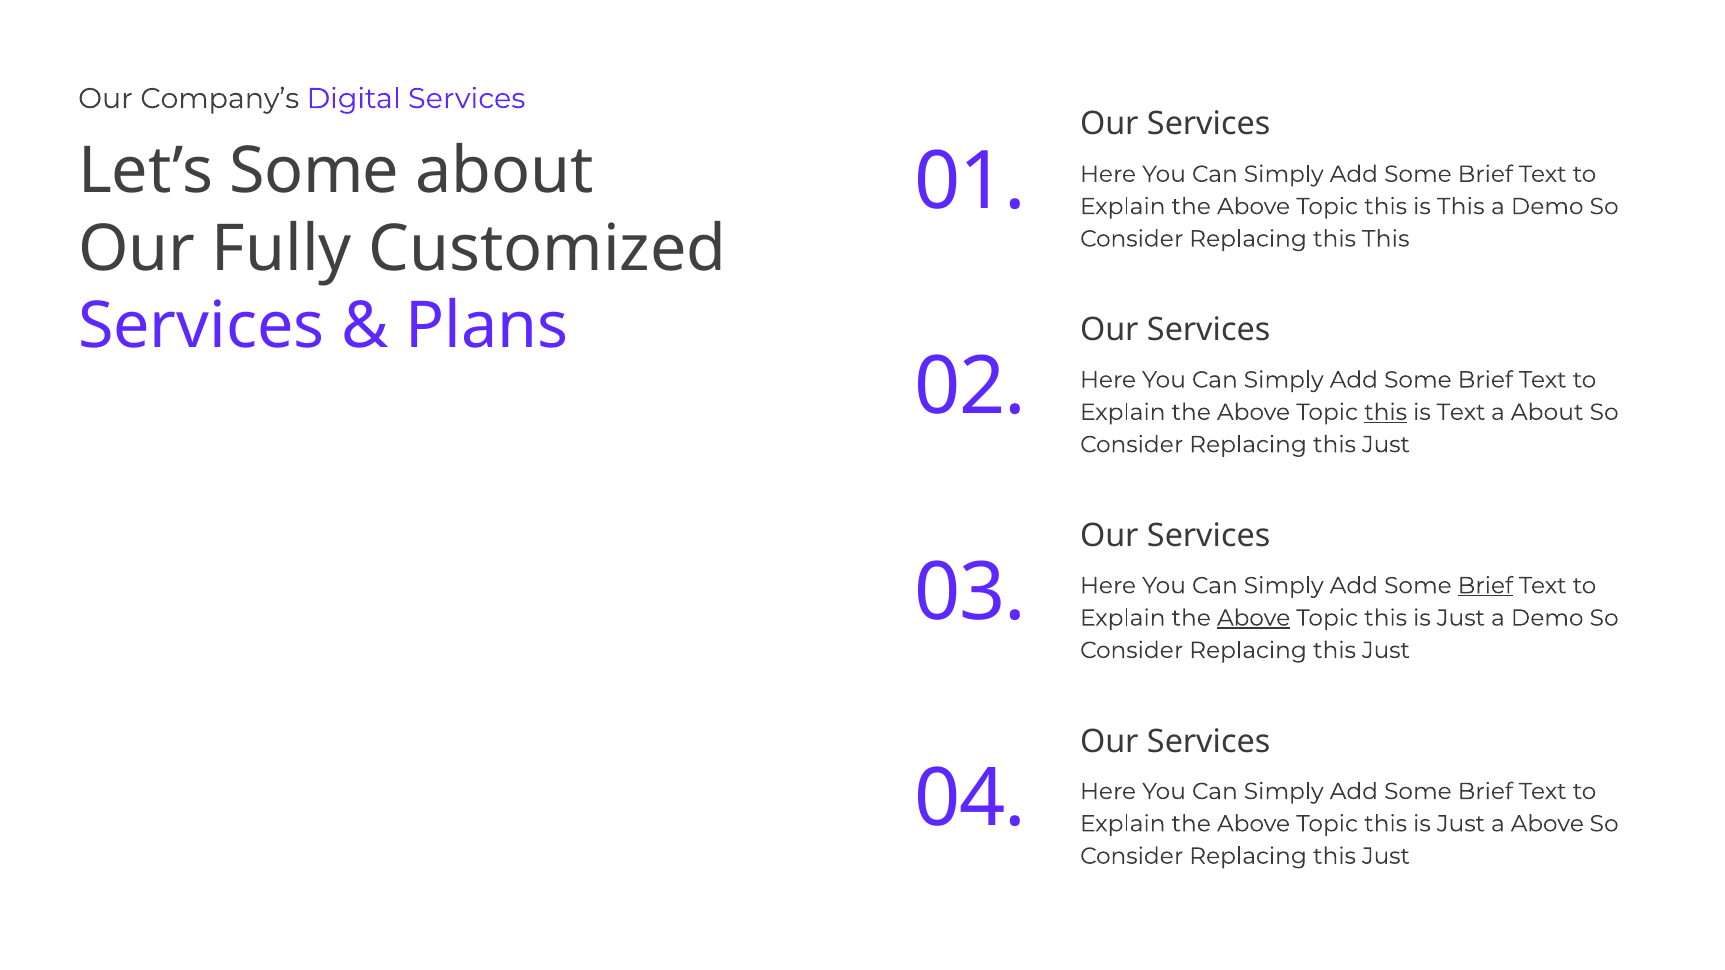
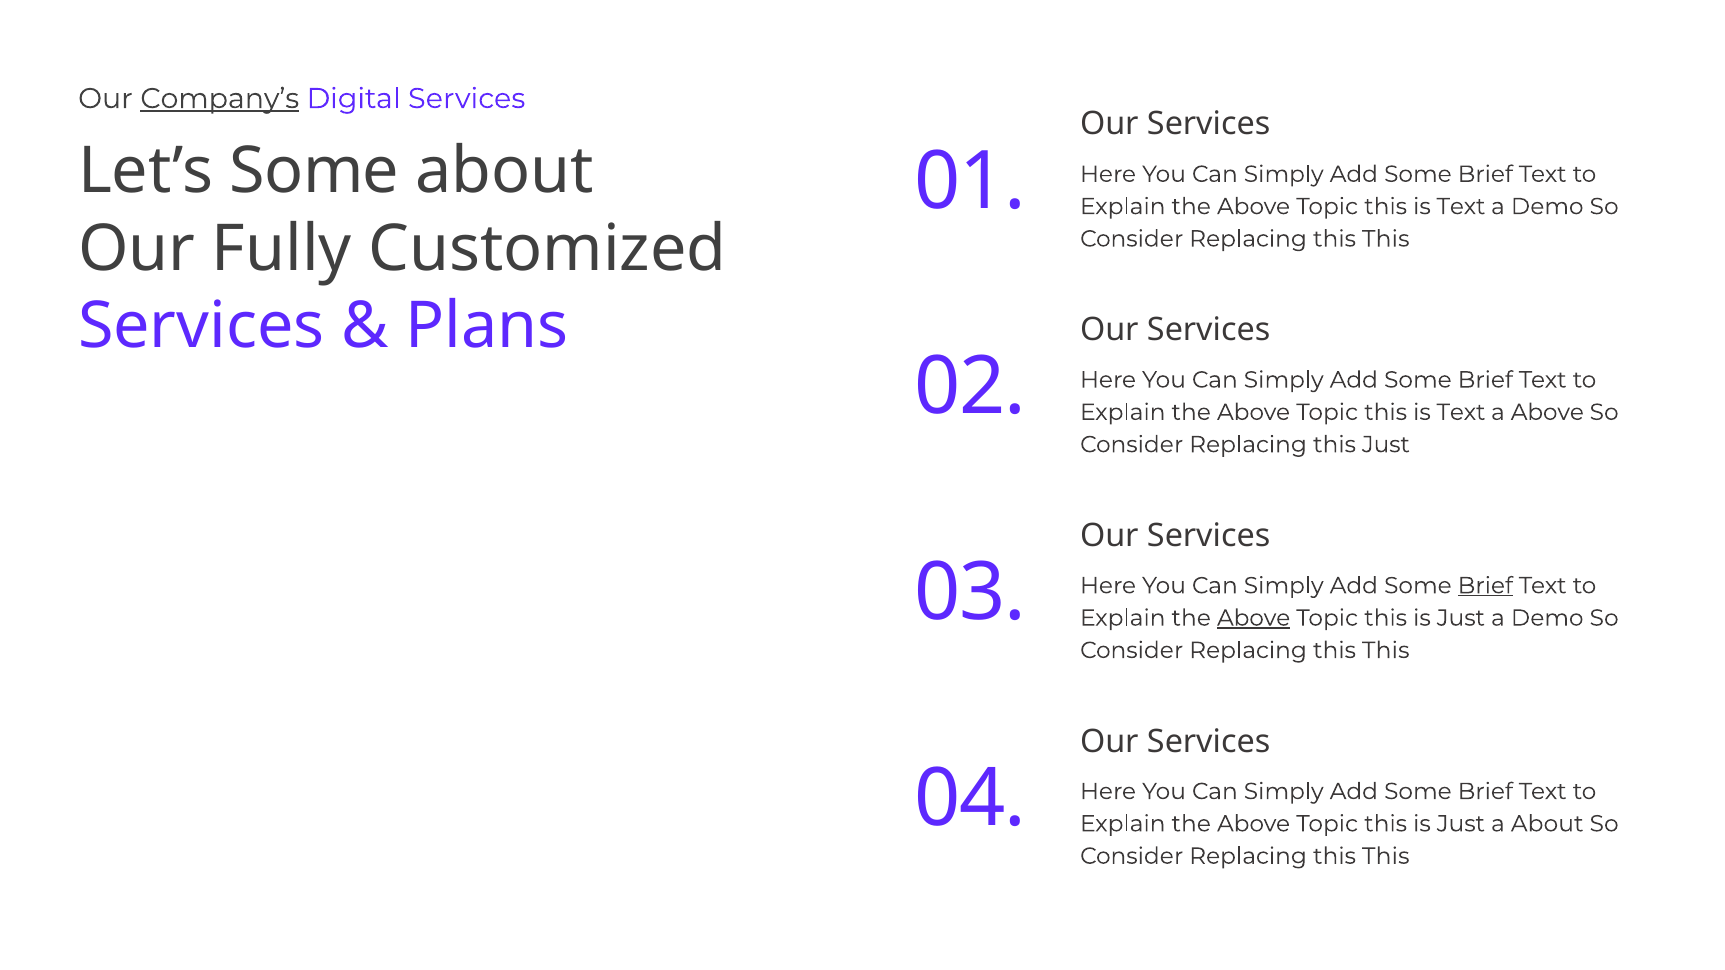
Company’s underline: none -> present
This at (1461, 207): This -> Text
this at (1386, 412) underline: present -> none
a About: About -> Above
Just at (1386, 651): Just -> This
a Above: Above -> About
Just at (1386, 856): Just -> This
